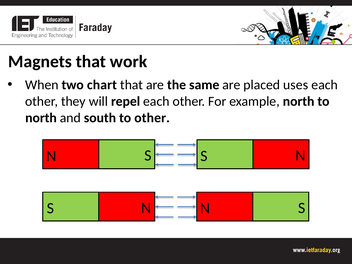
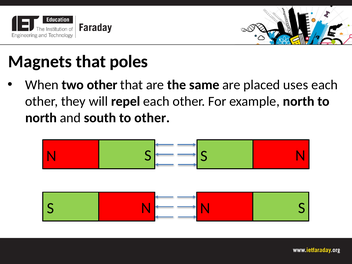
work: work -> poles
two chart: chart -> other
